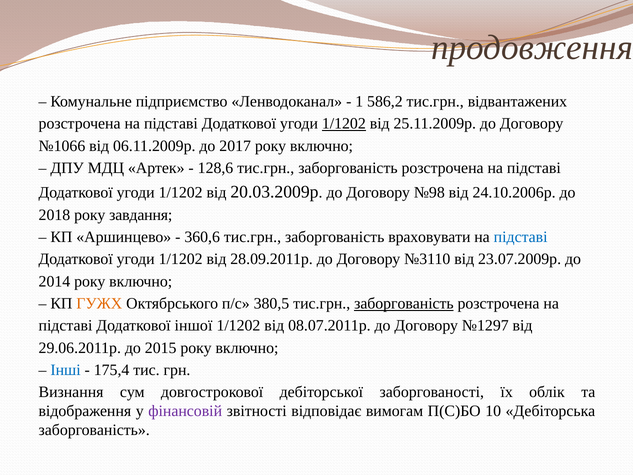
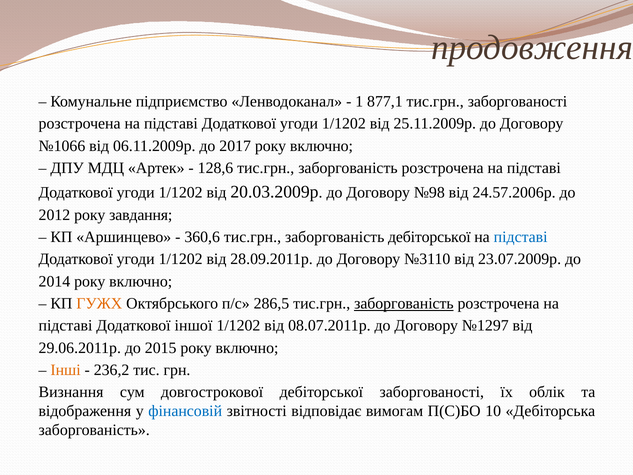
586,2: 586,2 -> 877,1
тис.грн відвантажених: відвантажених -> заборгованості
1/1202 at (344, 124) underline: present -> none
24.10.2006р: 24.10.2006р -> 24.57.2006р
2018: 2018 -> 2012
заборгованість враховувати: враховувати -> дебіторської
380,5: 380,5 -> 286,5
Інші colour: blue -> orange
175,4: 175,4 -> 236,2
фінансовій colour: purple -> blue
